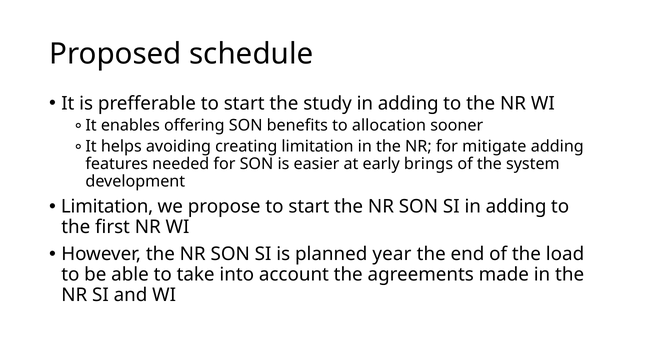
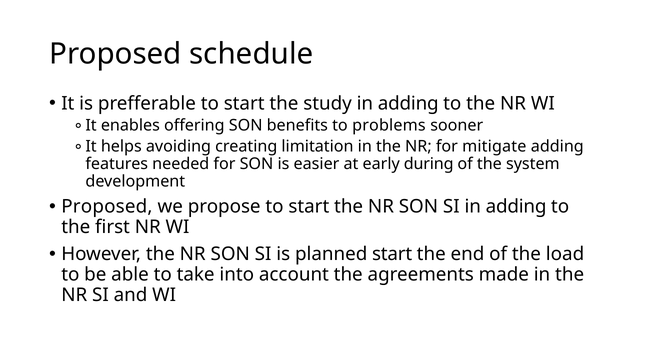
allocation: allocation -> problems
brings: brings -> during
Limitation at (107, 207): Limitation -> Proposed
planned year: year -> start
